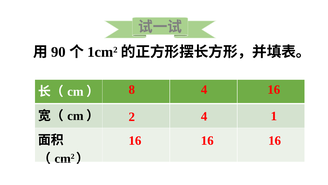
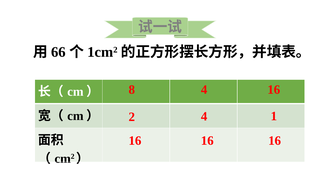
90: 90 -> 66
